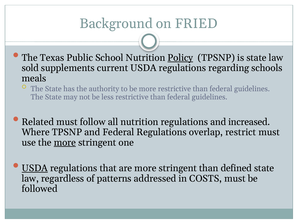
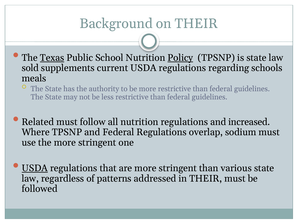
on FRIED: FRIED -> THEIR
Texas underline: none -> present
restrict: restrict -> sodium
more at (65, 142) underline: present -> none
defined: defined -> various
in COSTS: COSTS -> THEIR
